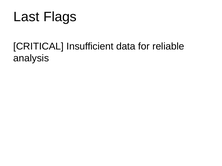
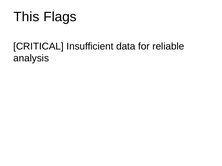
Last: Last -> This
